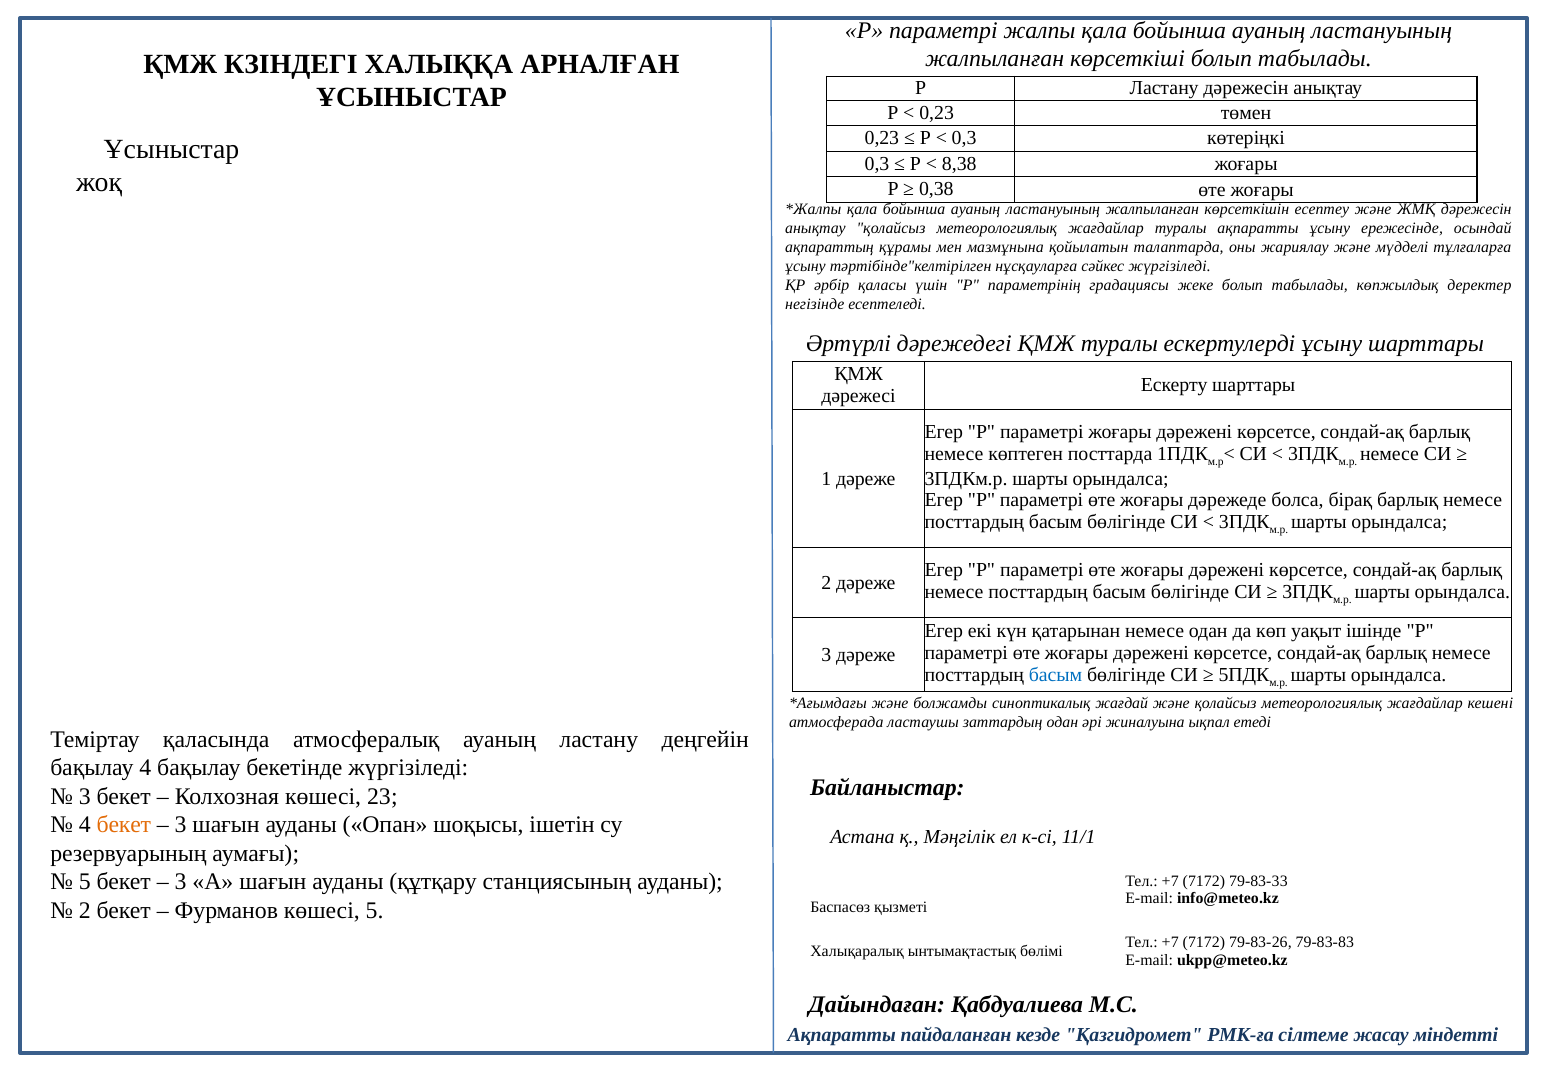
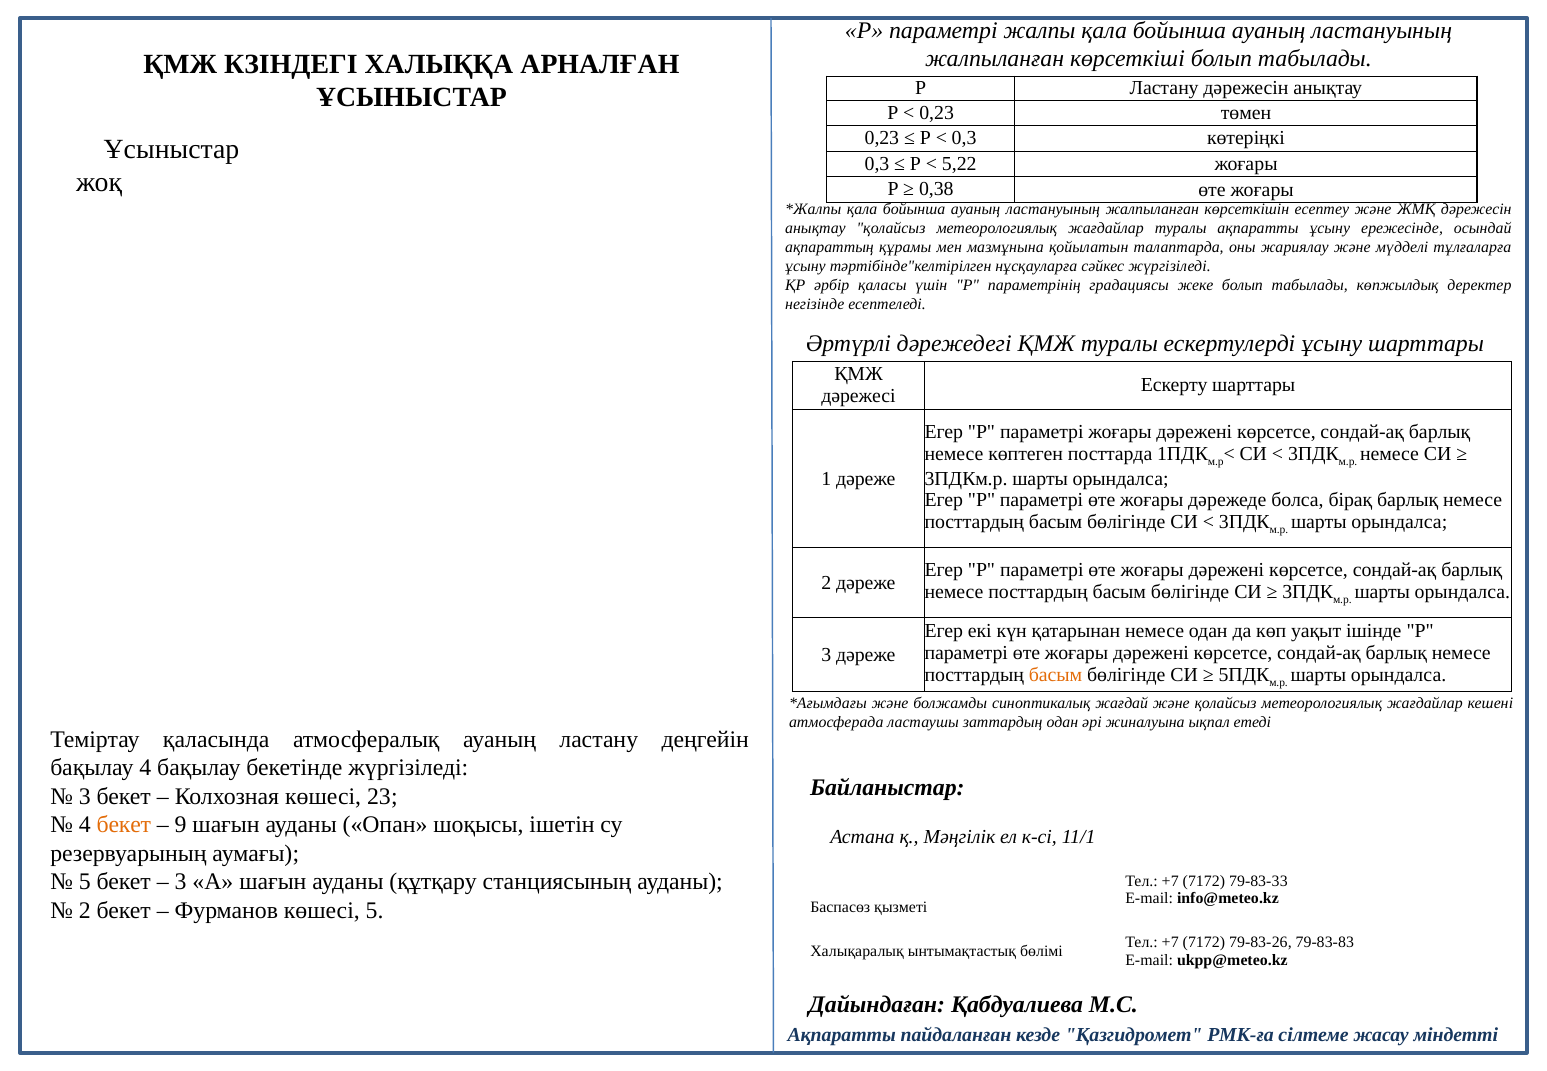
8,38: 8,38 -> 5,22
басым at (1056, 675) colour: blue -> orange
3 at (181, 825): 3 -> 9
